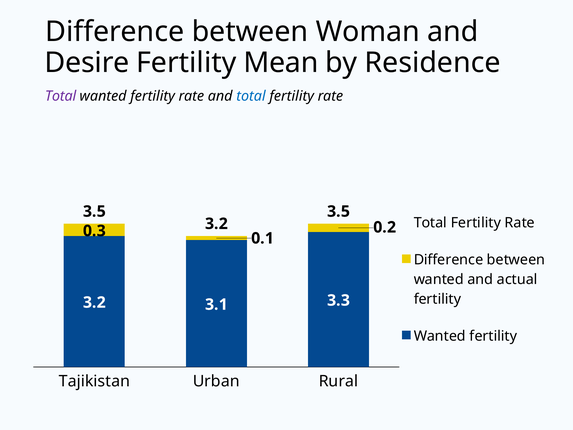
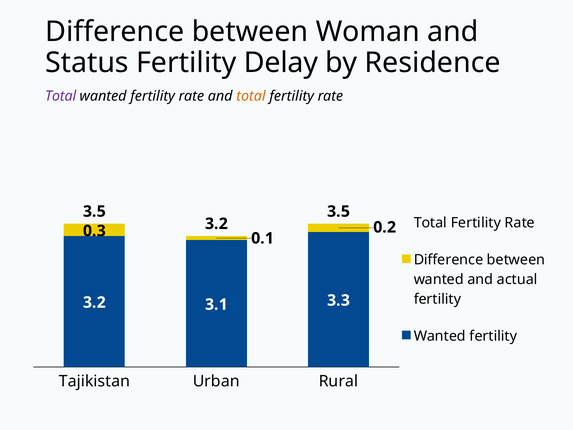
Desire: Desire -> Status
Mean: Mean -> Delay
total at (251, 96) colour: blue -> orange
